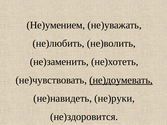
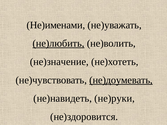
Не)умением: Не)умением -> Не)именами
не)любить underline: none -> present
не)заменить: не)заменить -> не)значение
